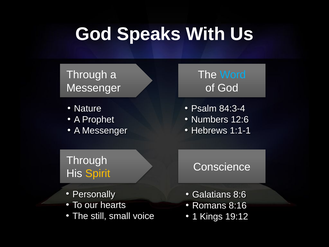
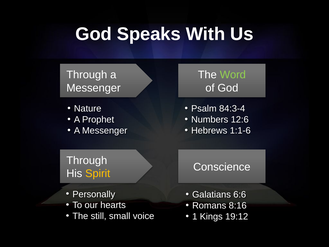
Word colour: light blue -> light green
1:1-1: 1:1-1 -> 1:1-6
8:6: 8:6 -> 6:6
